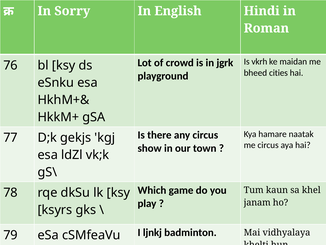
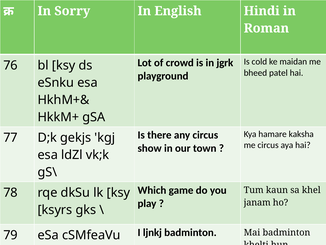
vkrh: vkrh -> cold
cities: cities -> patel
naatak: naatak -> kaksha
Mai vidhyalaya: vidhyalaya -> badminton
